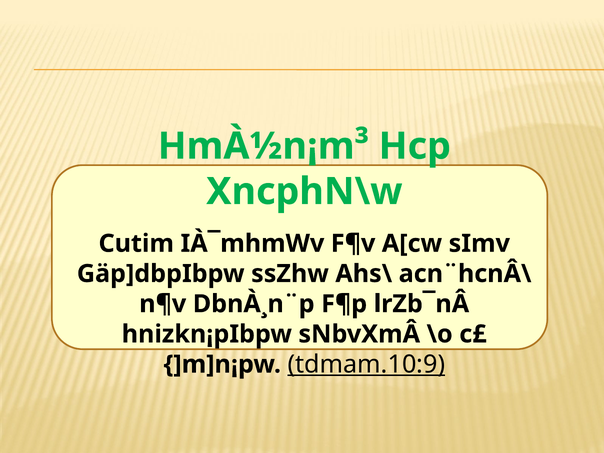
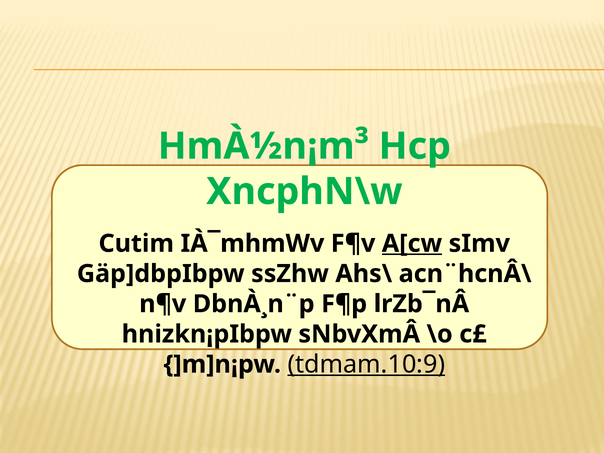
A[cw underline: none -> present
